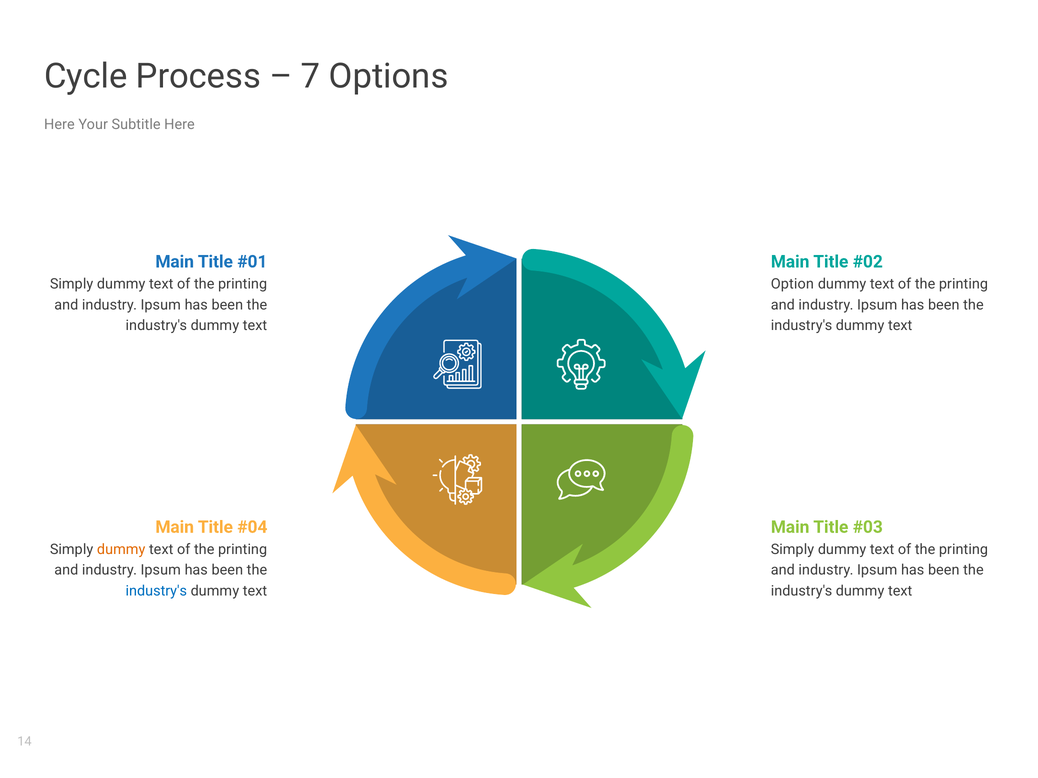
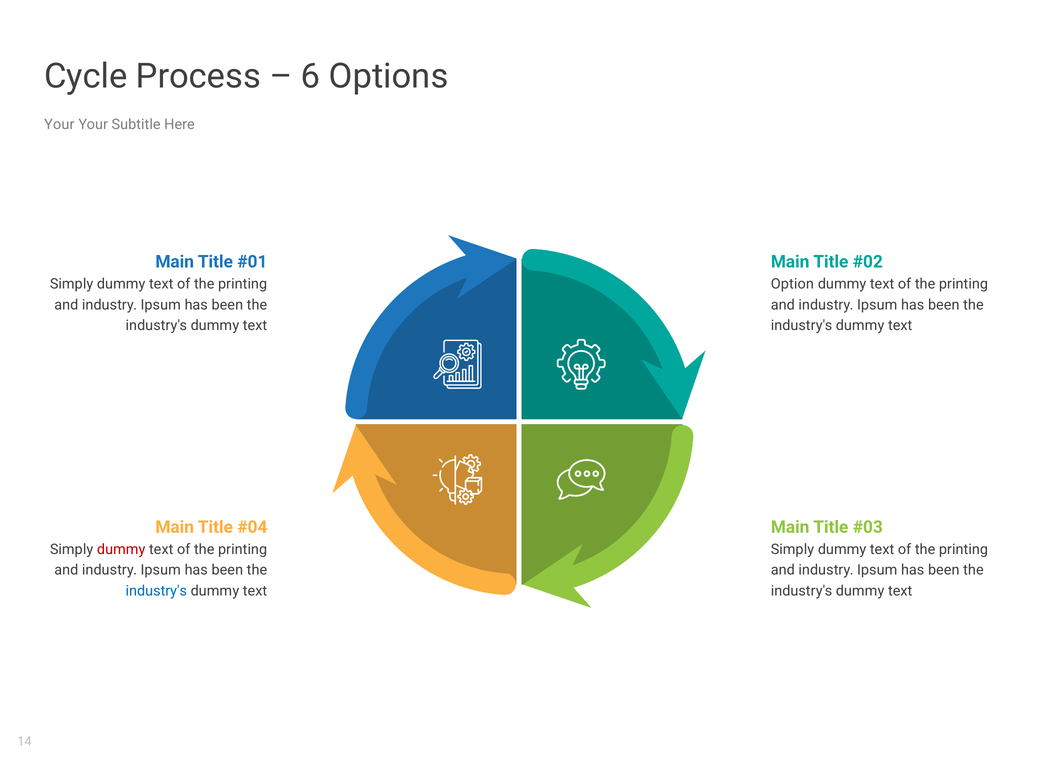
7: 7 -> 6
Here at (59, 125): Here -> Your
dummy at (121, 550) colour: orange -> red
